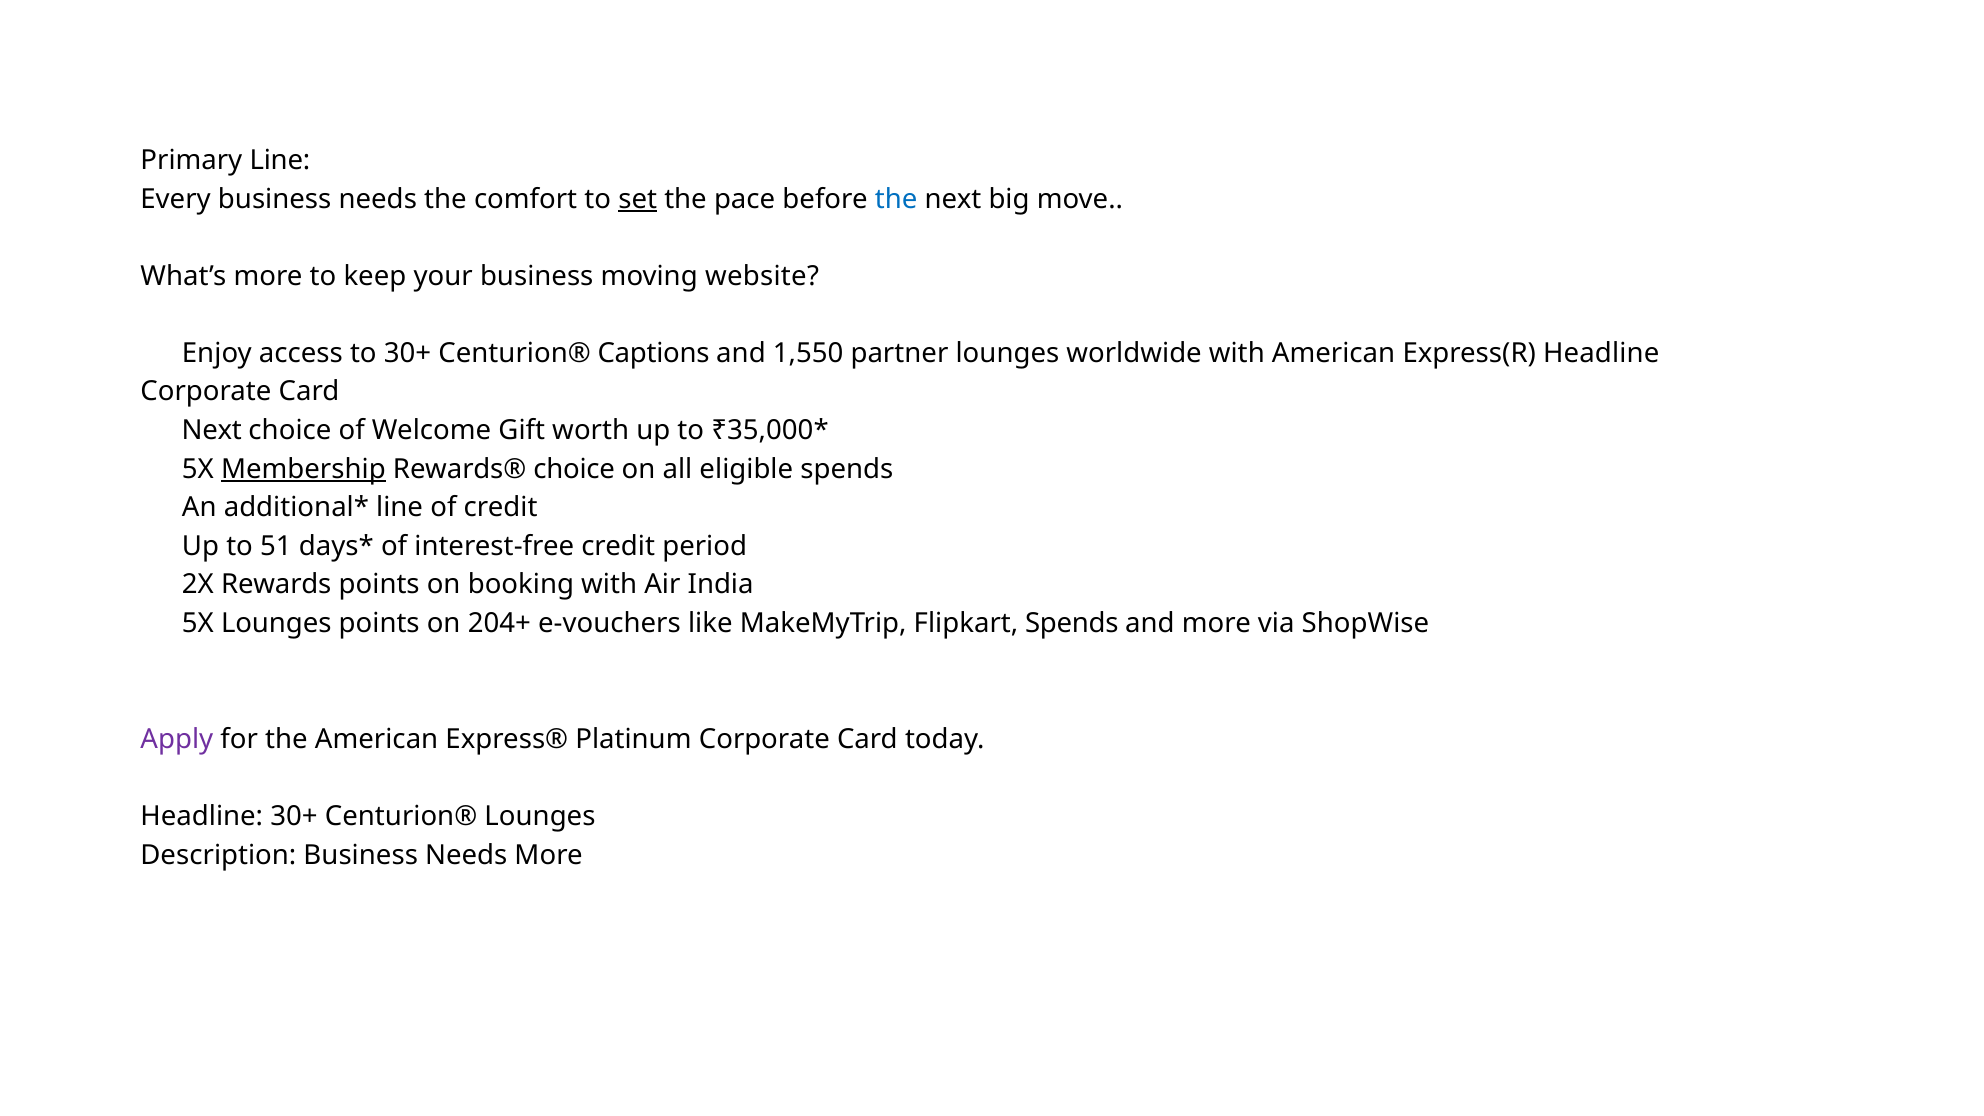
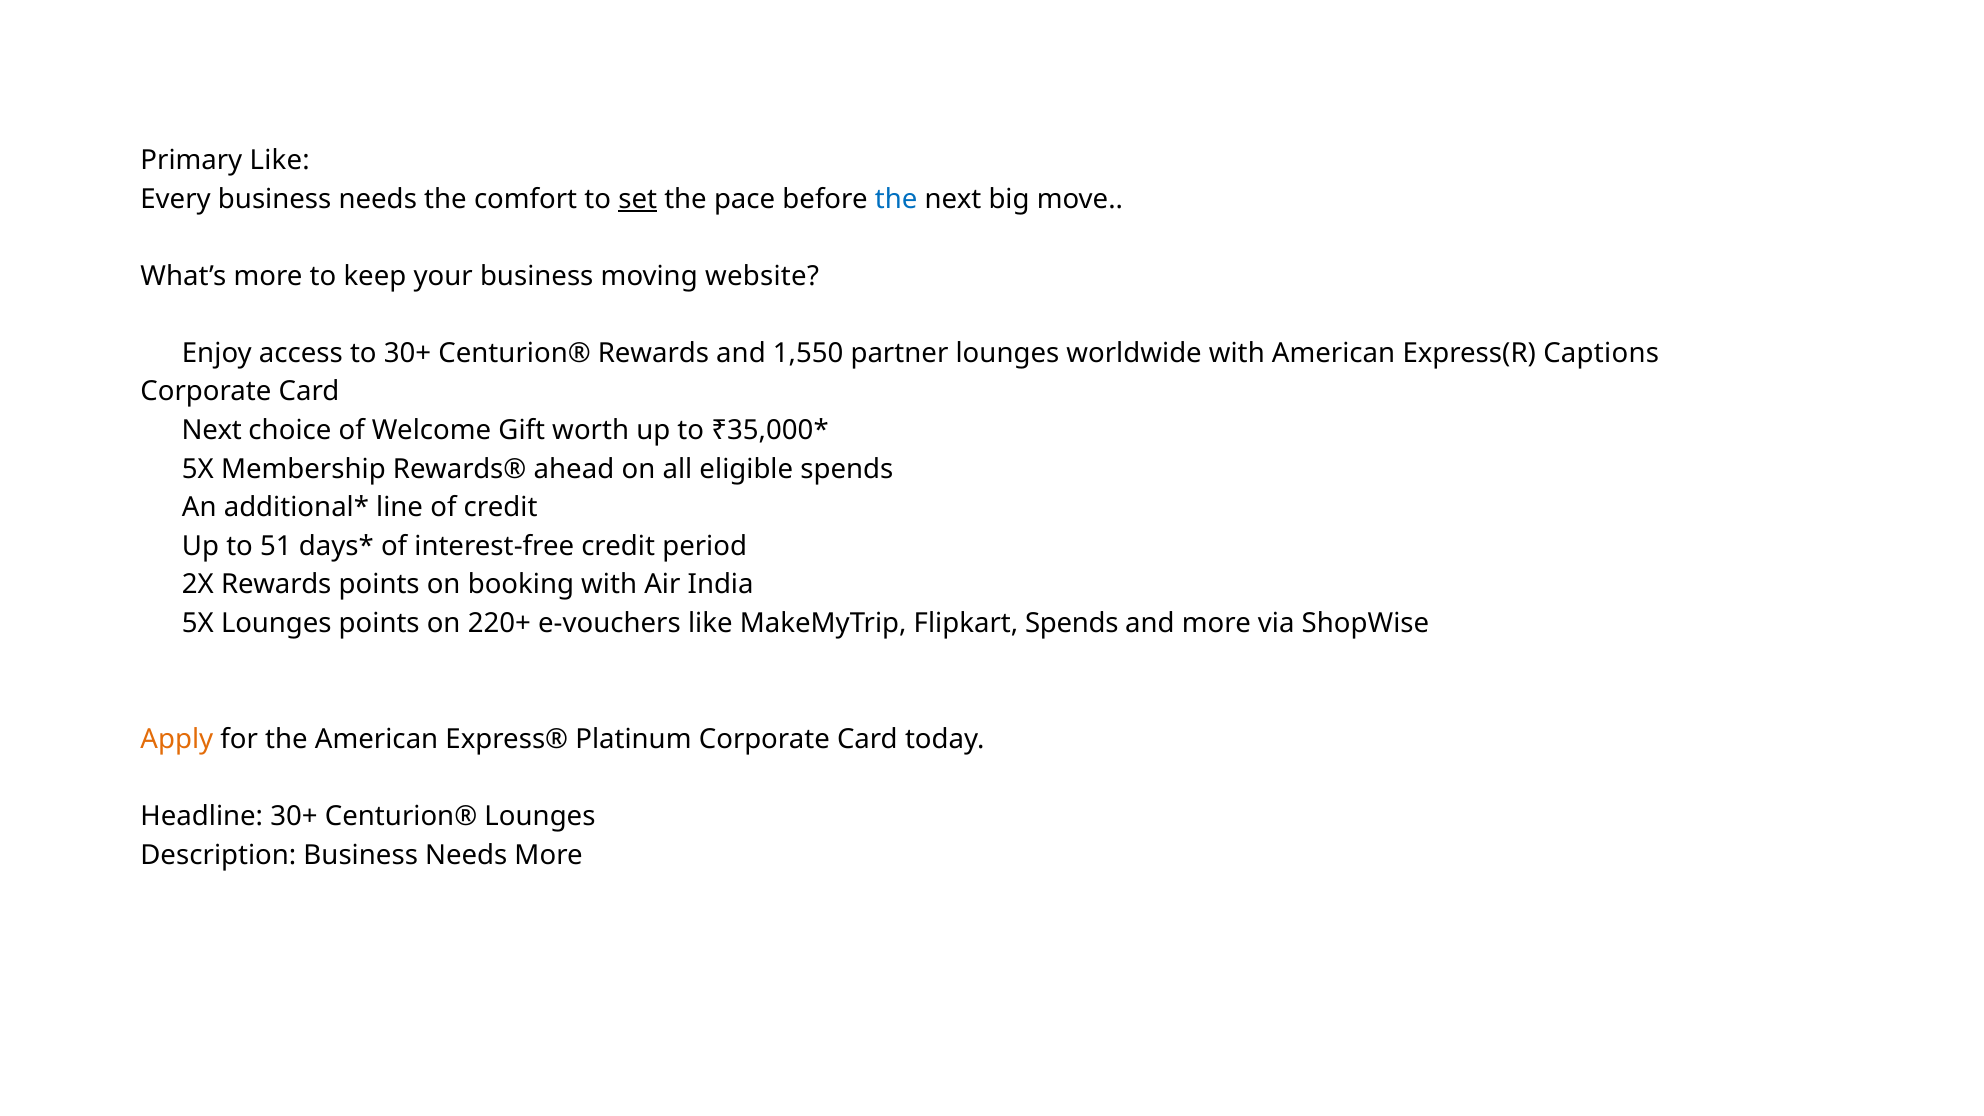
Primary Line: Line -> Like
Centurion® Captions: Captions -> Rewards
Express(R Headline: Headline -> Captions
Membership underline: present -> none
Rewards® choice: choice -> ahead
204+: 204+ -> 220+
Apply colour: purple -> orange
